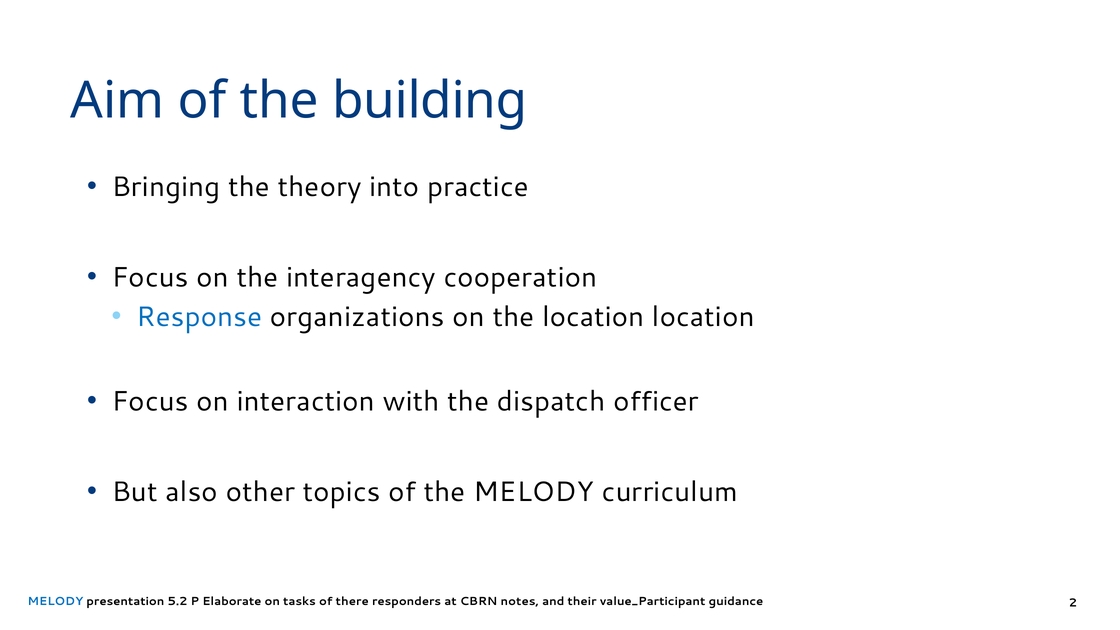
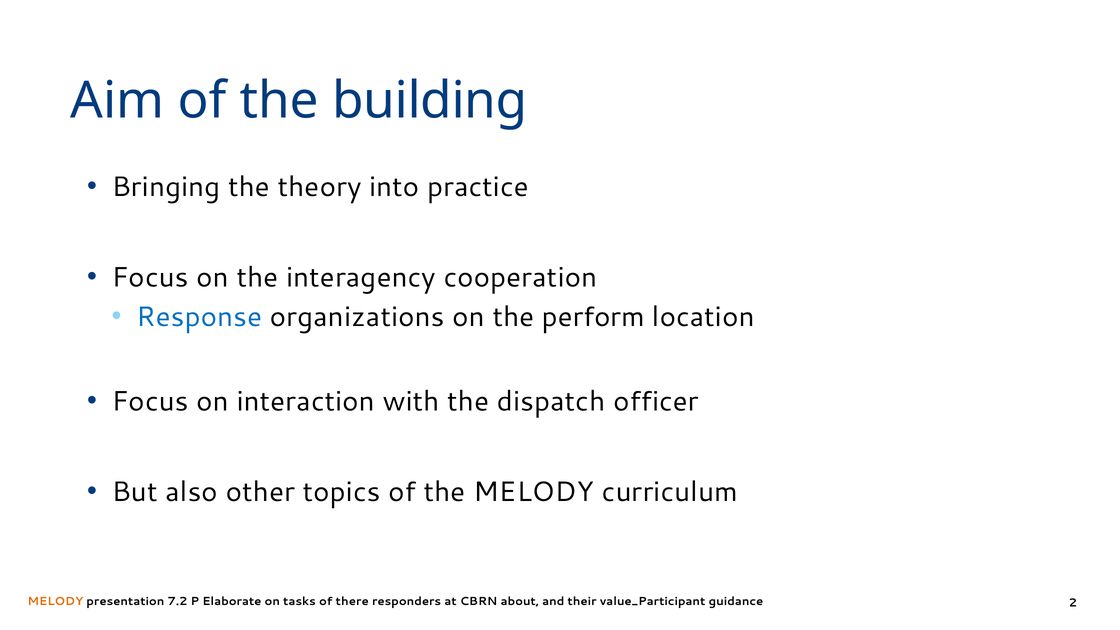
the location: location -> perform
MELODY at (55, 602) colour: blue -> orange
5.2: 5.2 -> 7.2
notes: notes -> about
